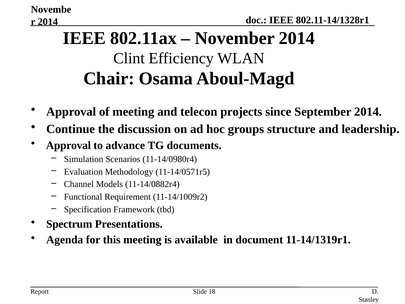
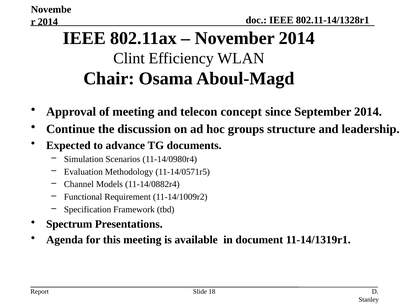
projects: projects -> concept
Approval at (68, 145): Approval -> Expected
